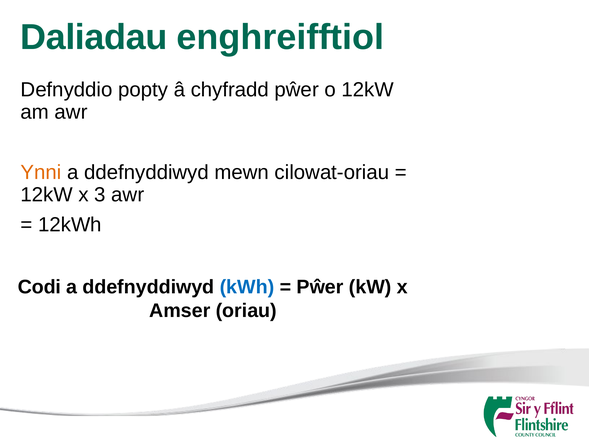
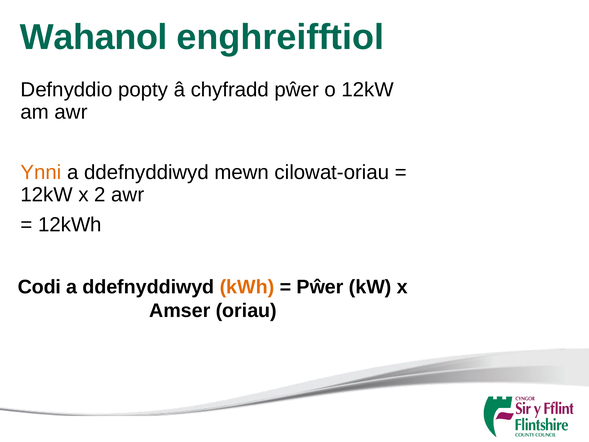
Daliadau: Daliadau -> Wahanol
3: 3 -> 2
kWh colour: blue -> orange
